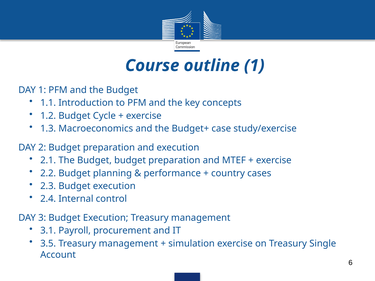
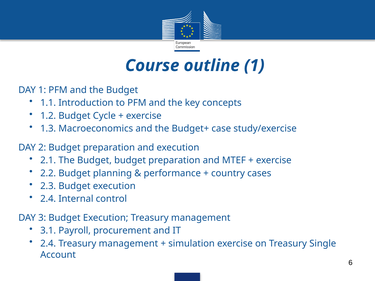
3.5 at (48, 244): 3.5 -> 2.4
